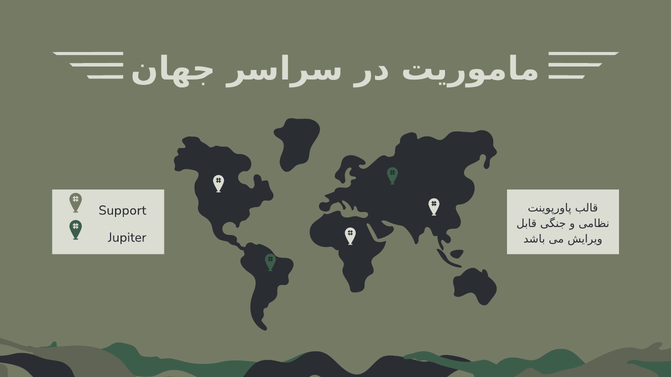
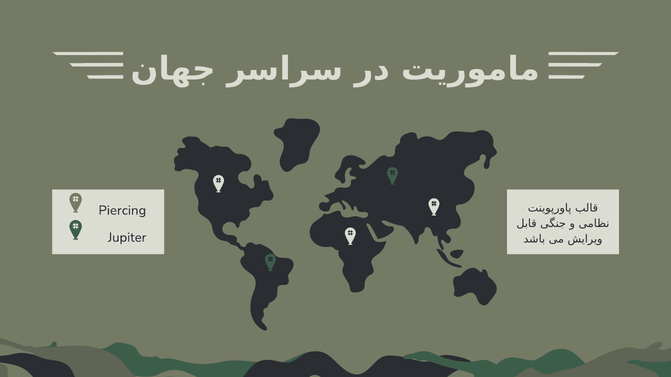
Support: Support -> Piercing
